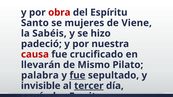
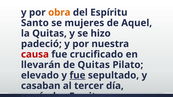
obra colour: red -> orange
Viene: Viene -> Aquel
la Sabéis: Sabéis -> Quitas
de Mismo: Mismo -> Quitas
palabra: palabra -> elevado
invisible: invisible -> casaban
tercer underline: present -> none
